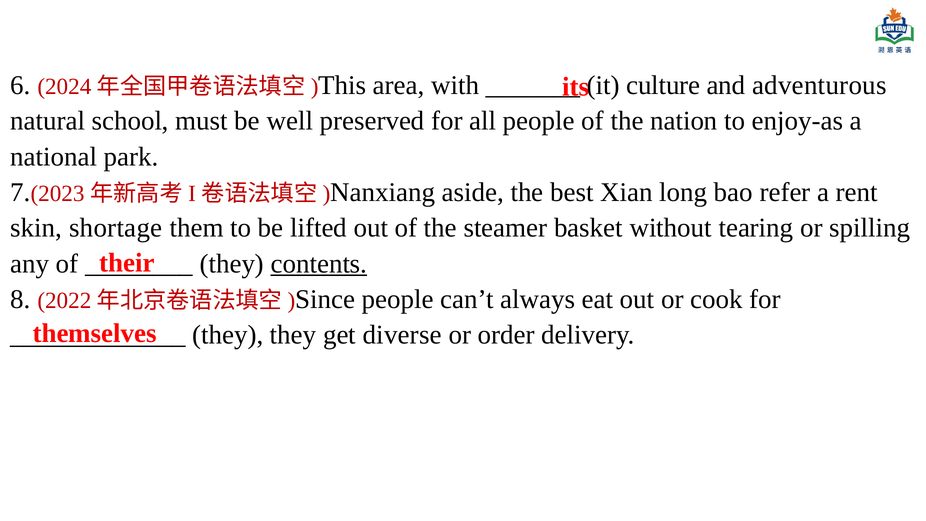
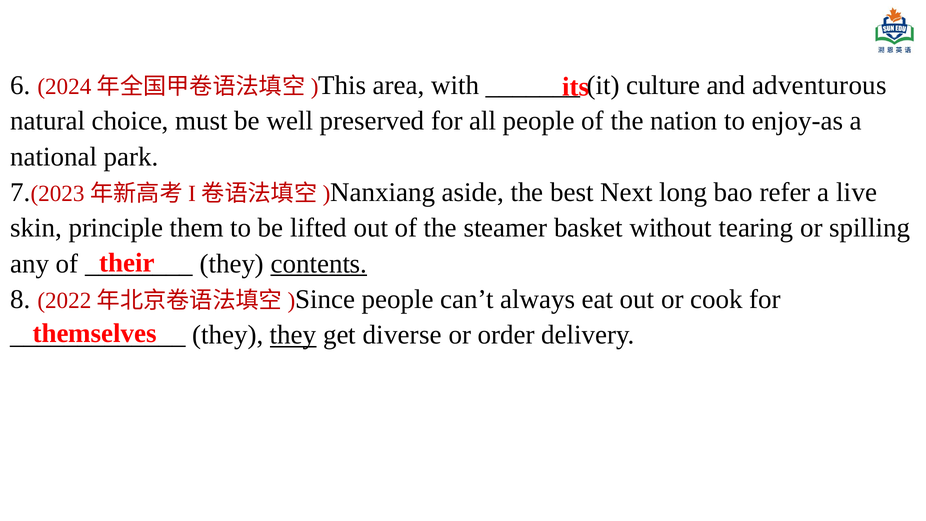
school: school -> choice
Xian: Xian -> Next
rent: rent -> live
shortage: shortage -> principle
they at (293, 335) underline: none -> present
